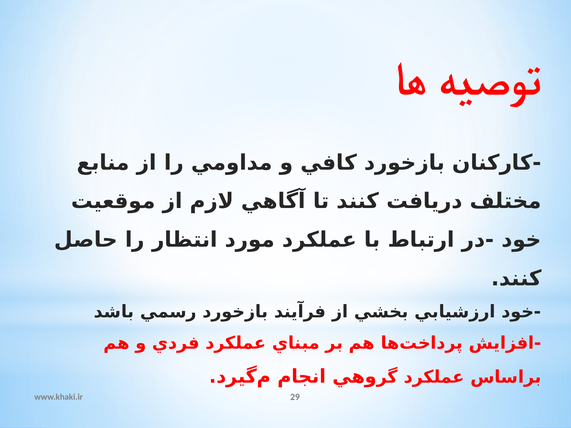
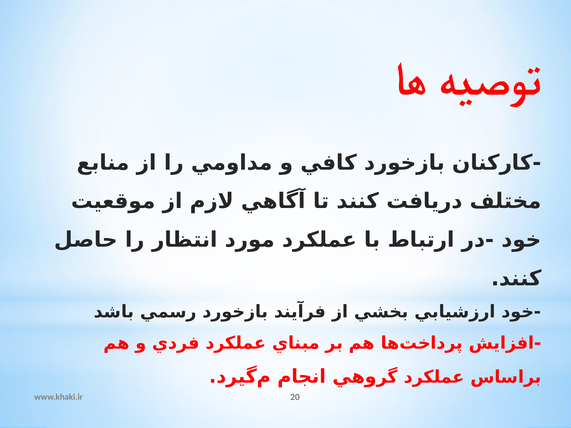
29: 29 -> 20
